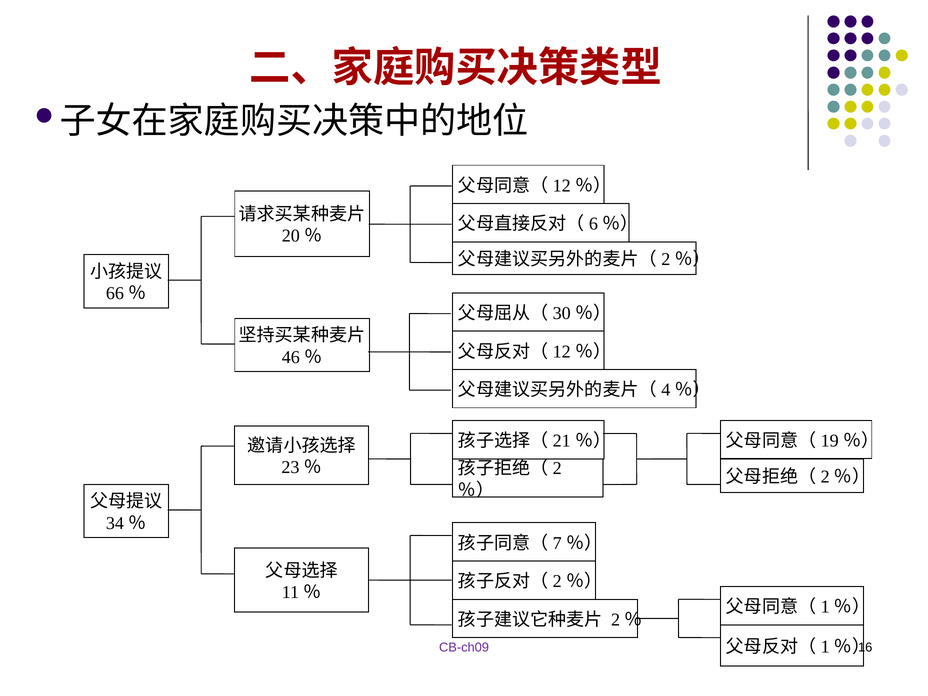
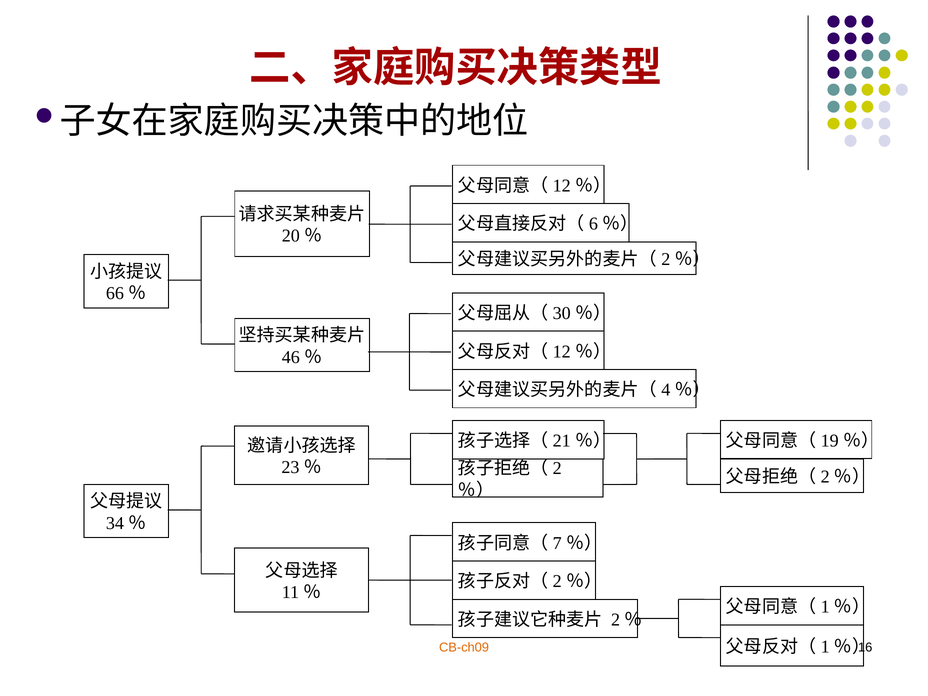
CB-ch09 colour: purple -> orange
